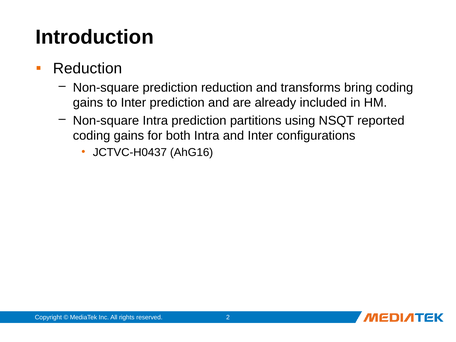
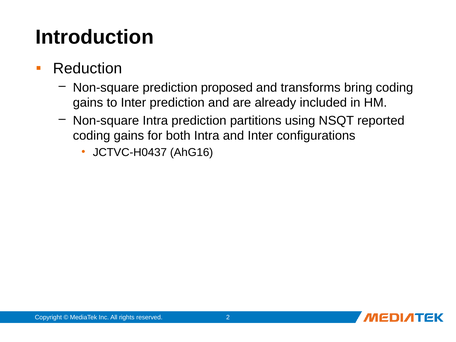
prediction reduction: reduction -> proposed
